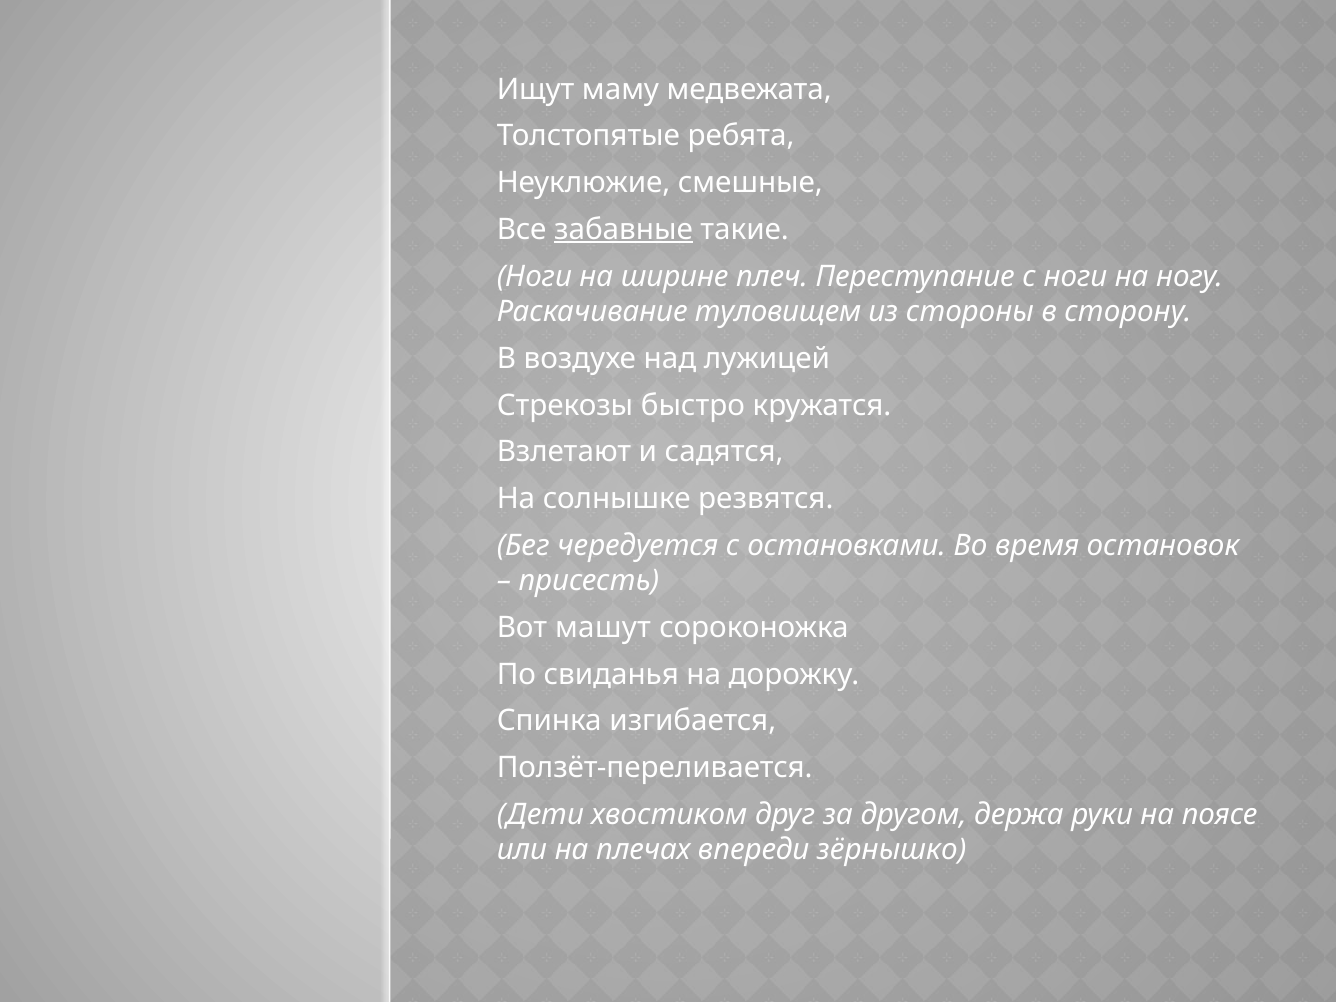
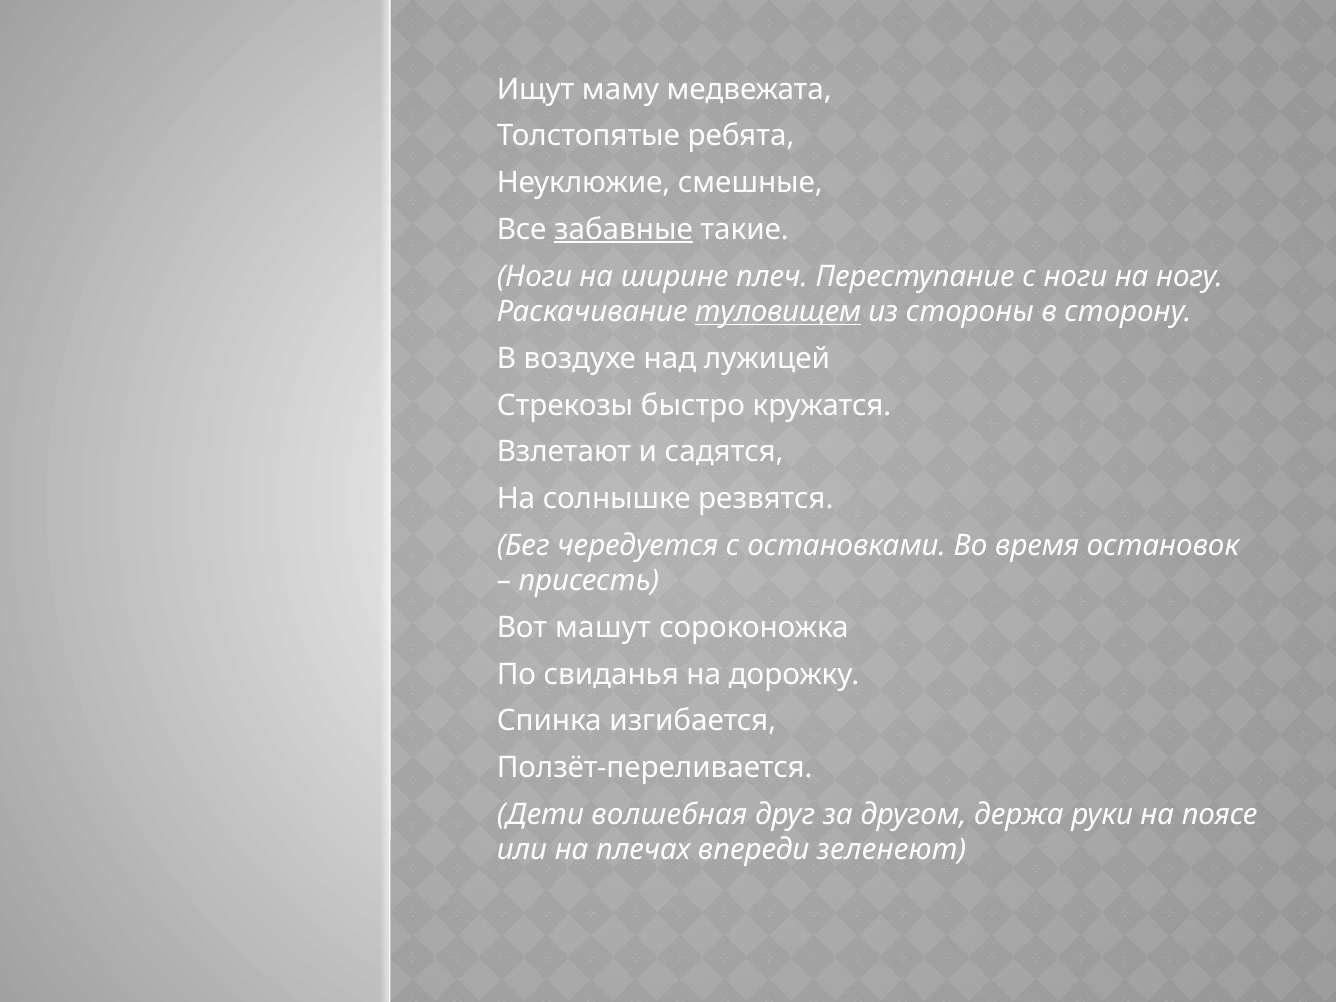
туловищем underline: none -> present
хвостиком: хвостиком -> волшебная
зёрнышко: зёрнышко -> зеленеют
